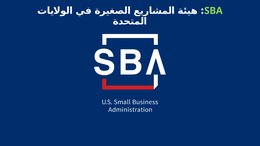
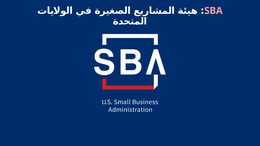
SBA colour: light green -> pink
